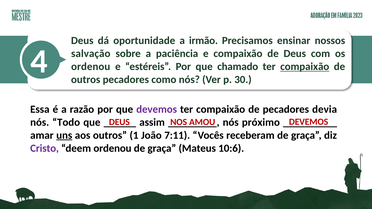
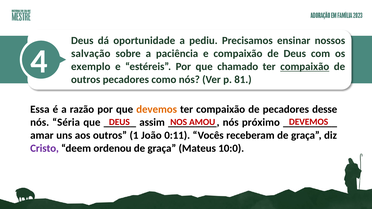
irmão: irmão -> pediu
ordenou at (91, 67): ordenou -> exemplo
30: 30 -> 81
devemos at (157, 109) colour: purple -> orange
devia: devia -> desse
Todo: Todo -> Séria
uns underline: present -> none
7:11: 7:11 -> 0:11
10:6: 10:6 -> 10:0
